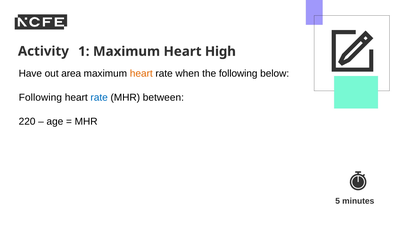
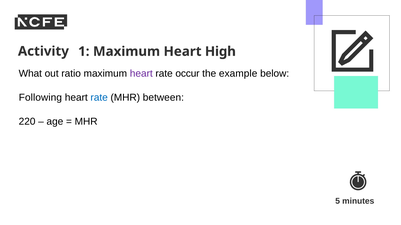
Have: Have -> What
area: area -> ratio
heart at (141, 74) colour: orange -> purple
when: when -> occur
the following: following -> example
